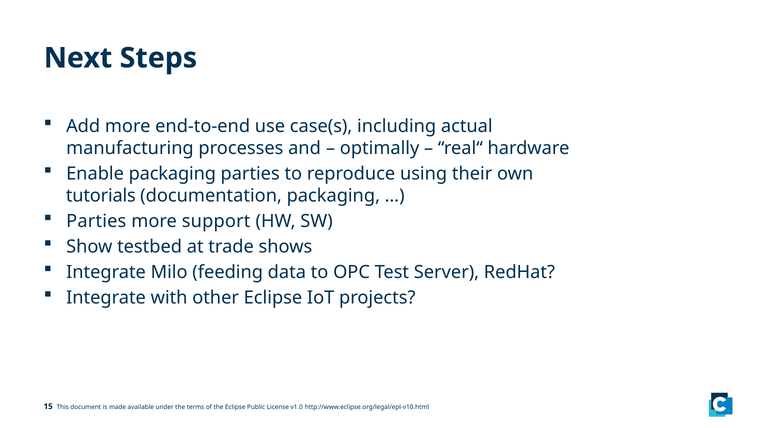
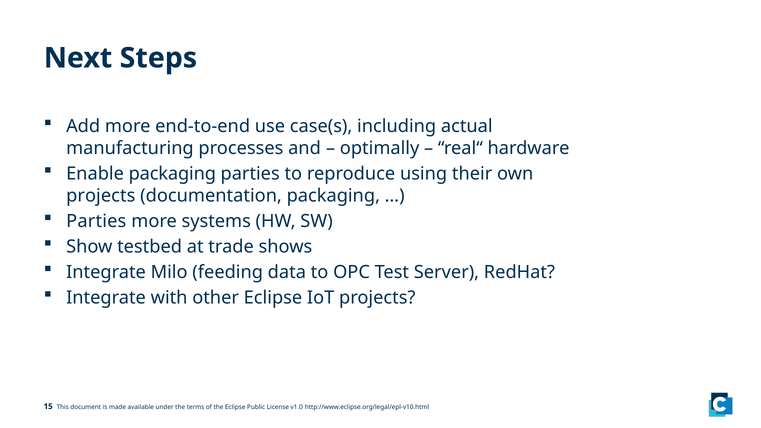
tutorials at (101, 196): tutorials -> projects
support: support -> systems
